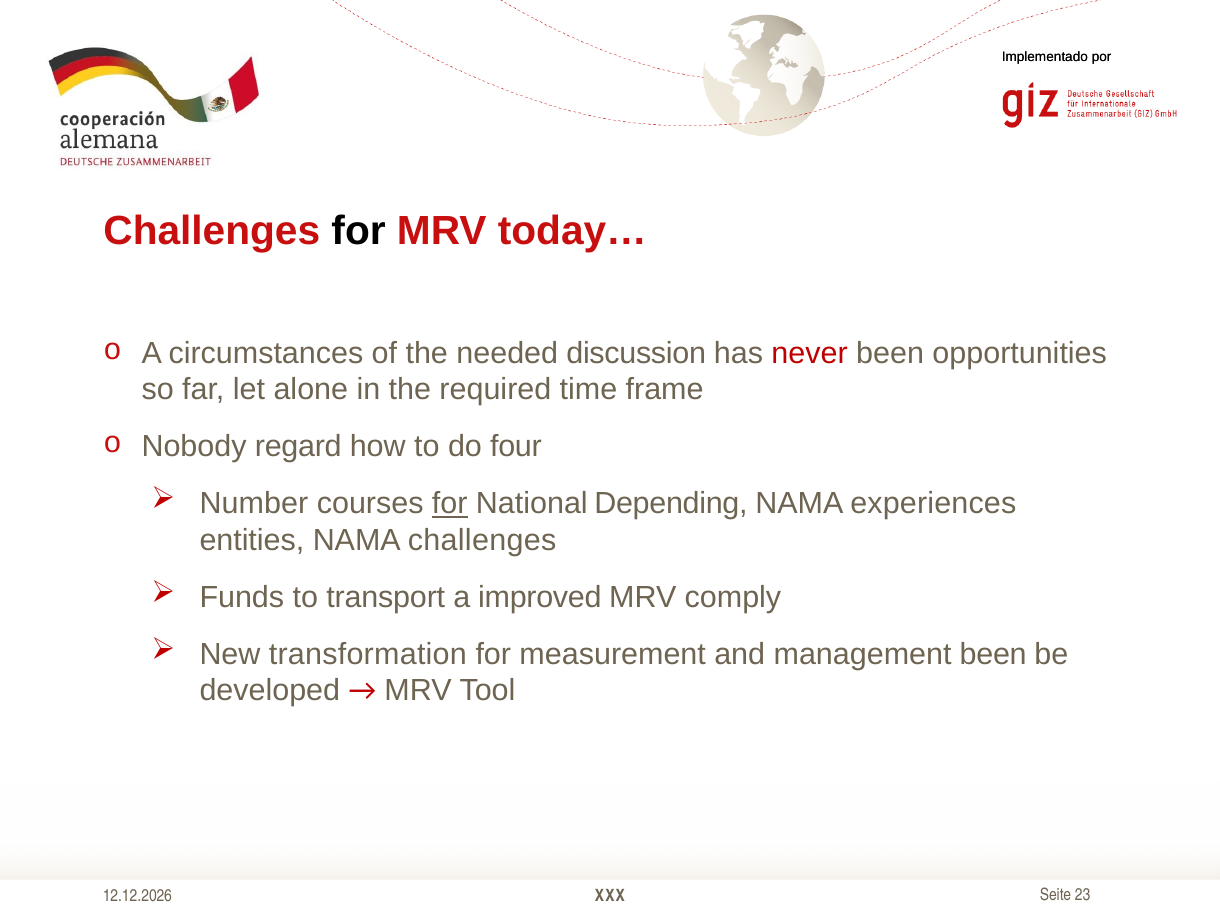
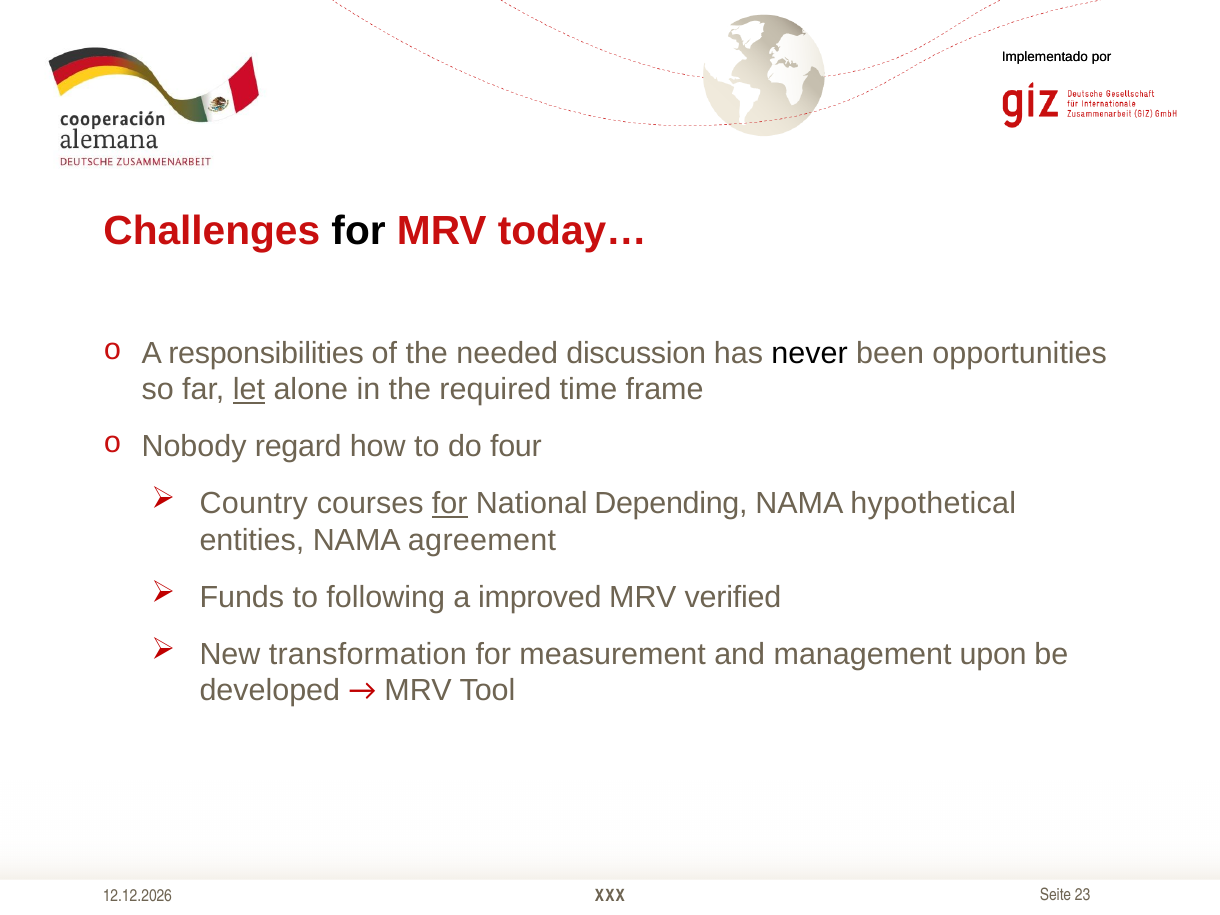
circumstances: circumstances -> responsibilities
never colour: red -> black
let underline: none -> present
Number: Number -> Country
experiences: experiences -> hypothetical
NAMA challenges: challenges -> agreement
transport: transport -> following
comply: comply -> verified
management been: been -> upon
